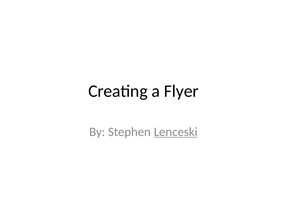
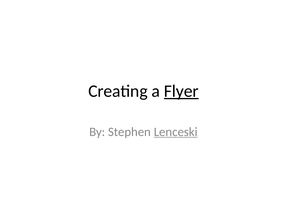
Flyer underline: none -> present
